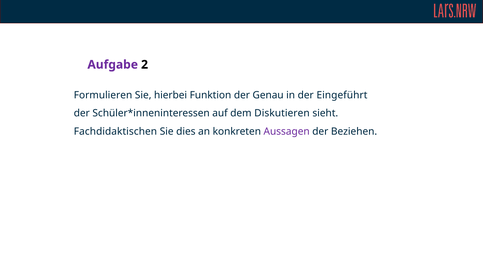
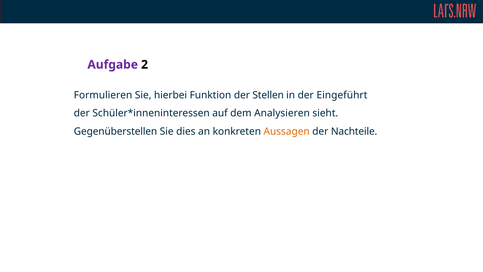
Genau: Genau -> Stellen
Diskutieren: Diskutieren -> Analysieren
Fachdidaktischen: Fachdidaktischen -> Gegenüberstellen
Aussagen colour: purple -> orange
Beziehen: Beziehen -> Nachteile
